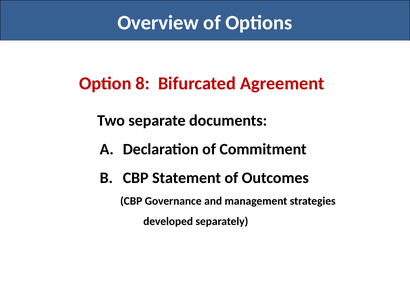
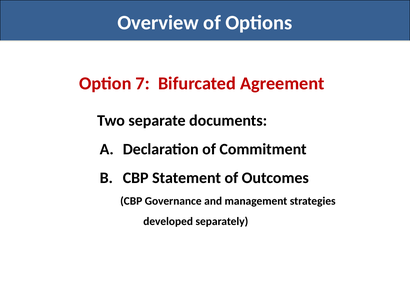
8: 8 -> 7
